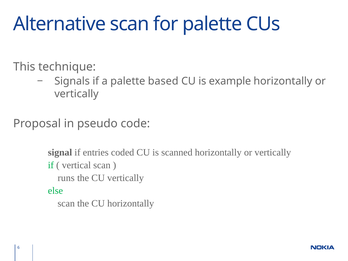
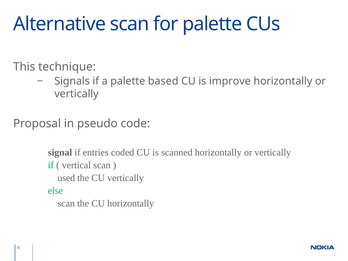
example: example -> improve
runs: runs -> used
